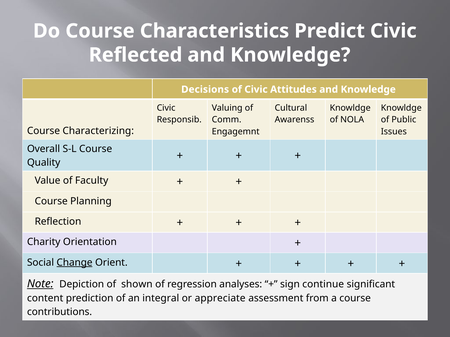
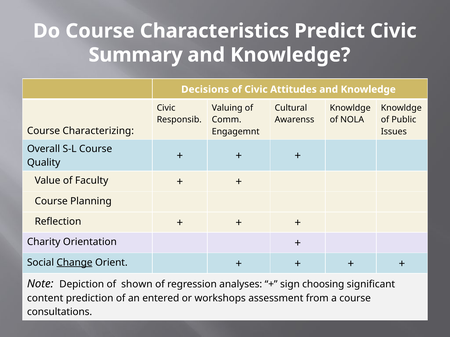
Reflected: Reflected -> Summary
Note underline: present -> none
continue: continue -> choosing
integral: integral -> entered
appreciate: appreciate -> workshops
contributions: contributions -> consultations
